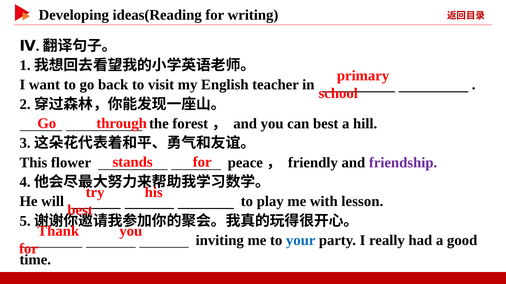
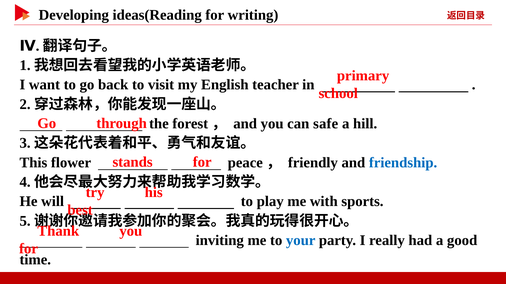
can best: best -> safe
friendship colour: purple -> blue
lesson: lesson -> sports
